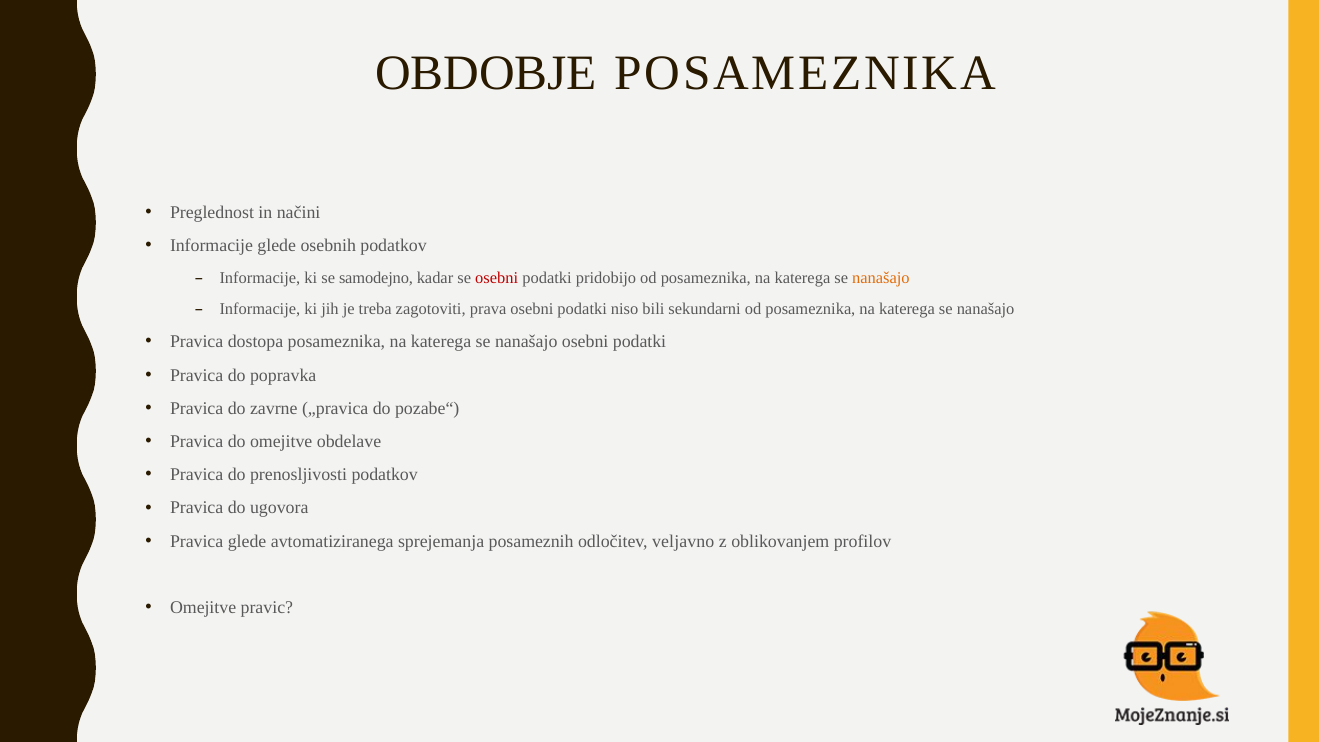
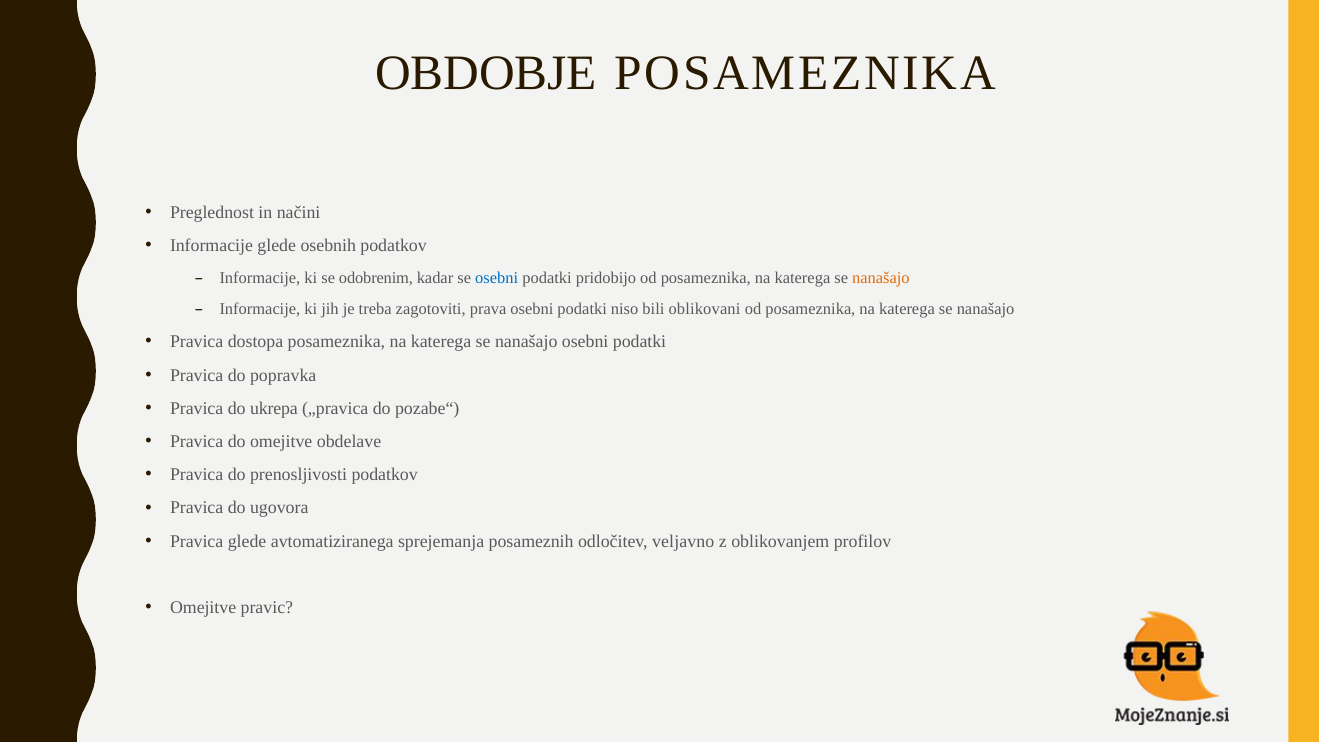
samodejno: samodejno -> odobrenim
osebni at (497, 278) colour: red -> blue
sekundarni: sekundarni -> oblikovani
zavrne: zavrne -> ukrepa
